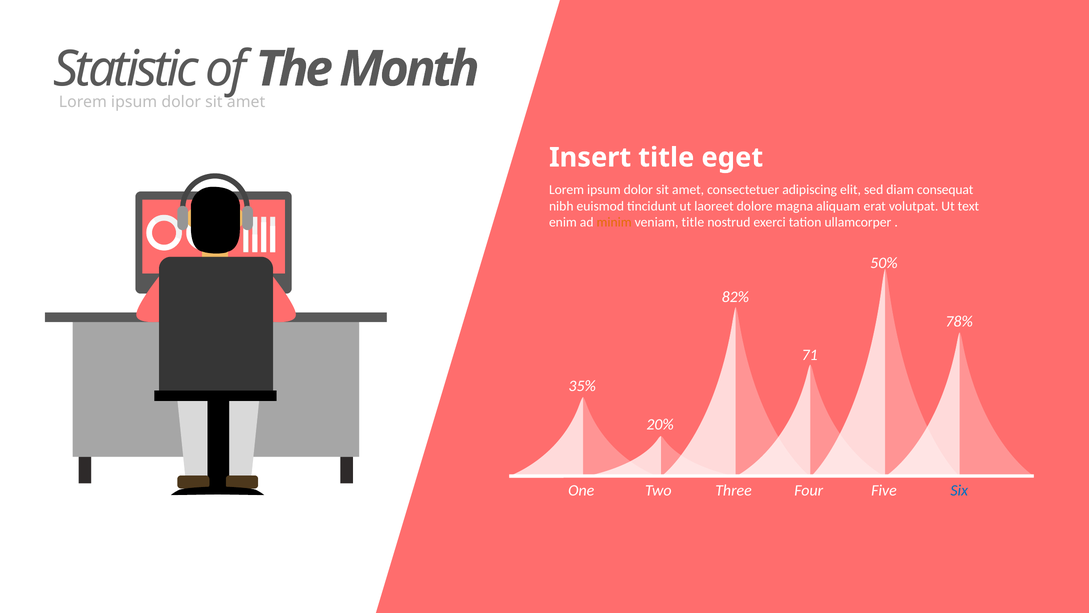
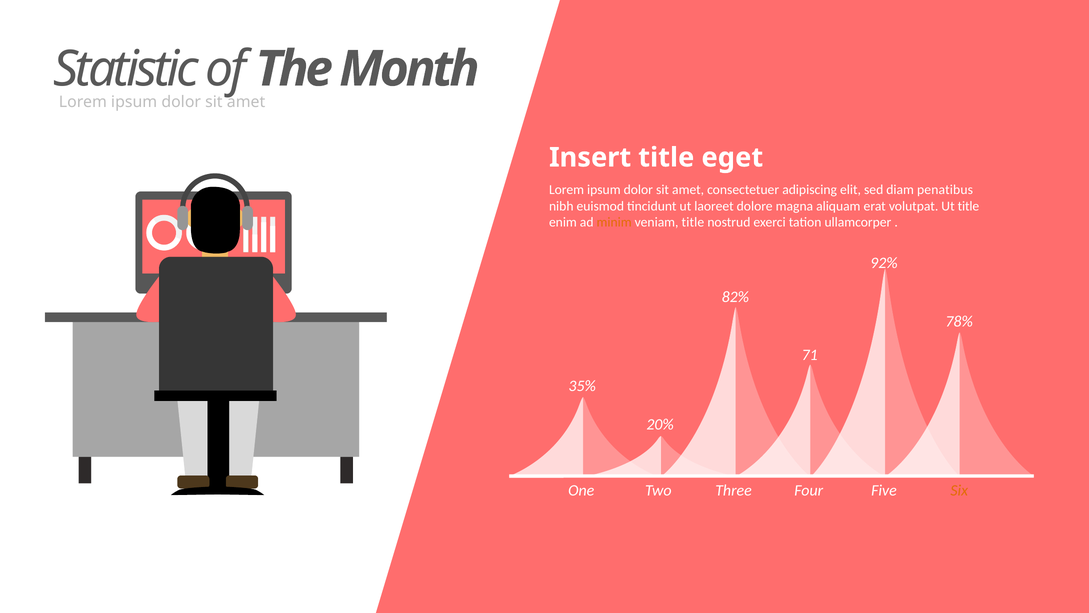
consequat: consequat -> penatibus
Ut text: text -> title
50%: 50% -> 92%
Six colour: blue -> orange
